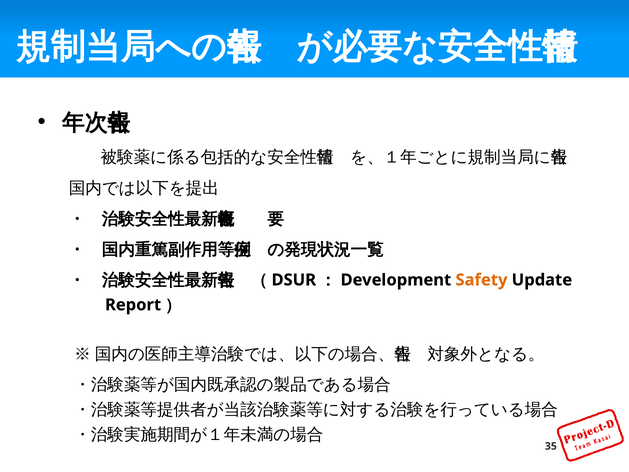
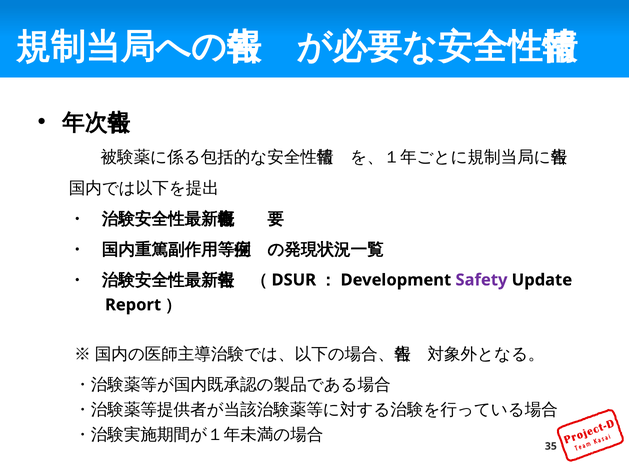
Safety colour: orange -> purple
